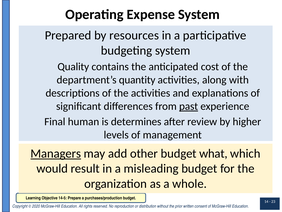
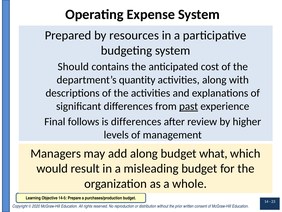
Quality: Quality -> Should
human: human -> follows
is determines: determines -> differences
Managers underline: present -> none
add other: other -> along
